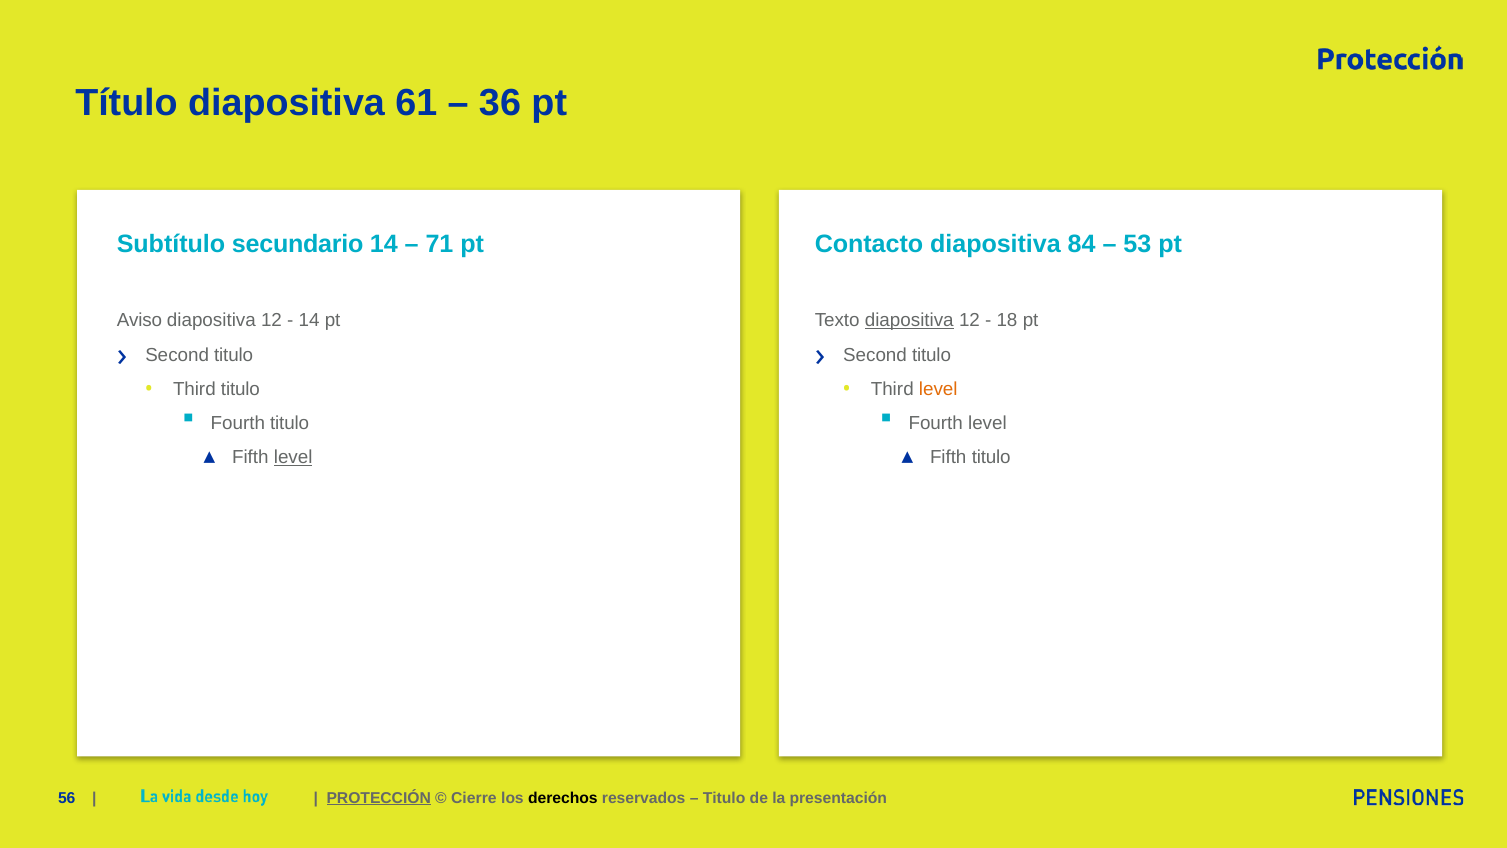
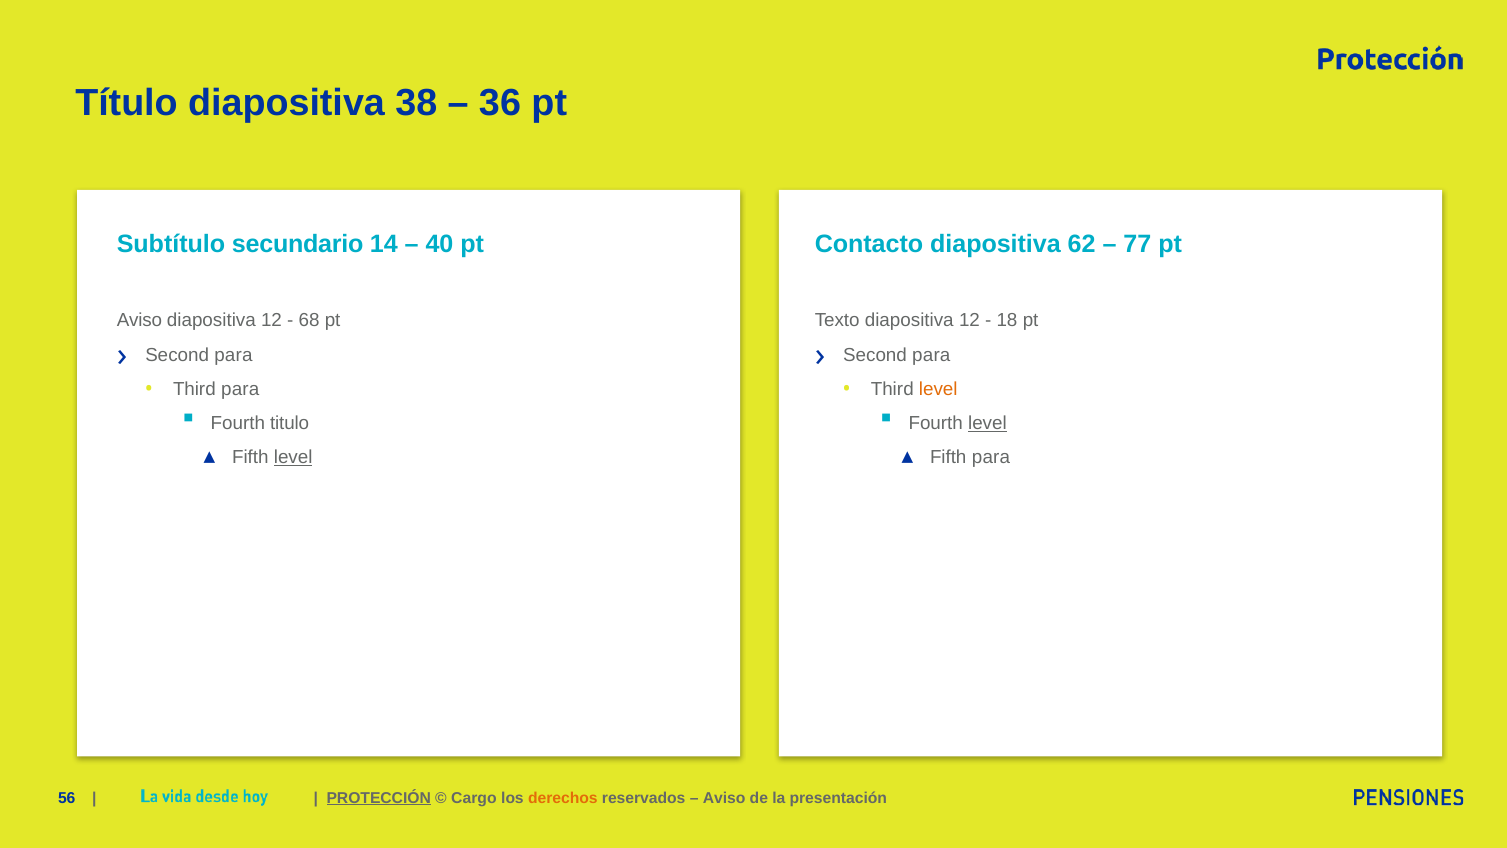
61: 61 -> 38
71: 71 -> 40
84: 84 -> 62
53: 53 -> 77
14 at (309, 321): 14 -> 68
diapositiva at (909, 321) underline: present -> none
titulo at (234, 355): titulo -> para
titulo at (932, 355): titulo -> para
Third titulo: titulo -> para
level at (987, 423) underline: none -> present
Fifth titulo: titulo -> para
Cierre: Cierre -> Cargo
derechos colour: black -> orange
Titulo at (724, 798): Titulo -> Aviso
